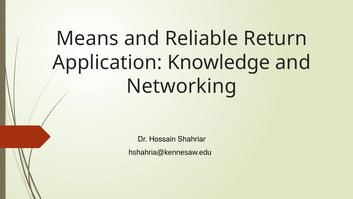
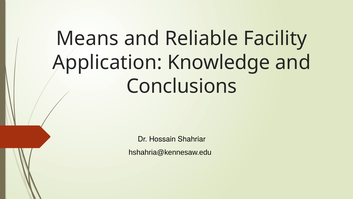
Return: Return -> Facility
Networking: Networking -> Conclusions
